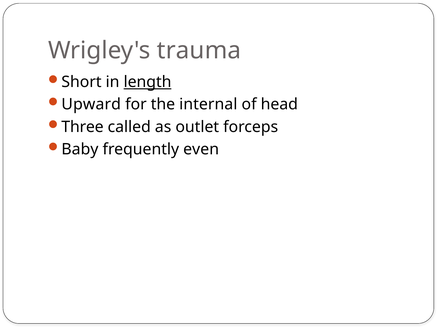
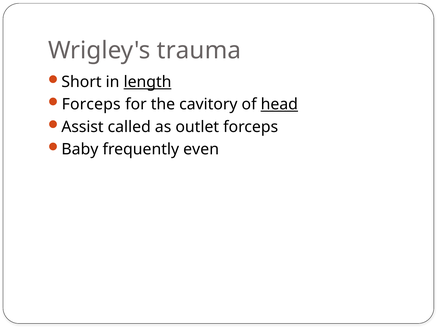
Upward at (91, 104): Upward -> Forceps
internal: internal -> cavitory
head underline: none -> present
Three: Three -> Assist
